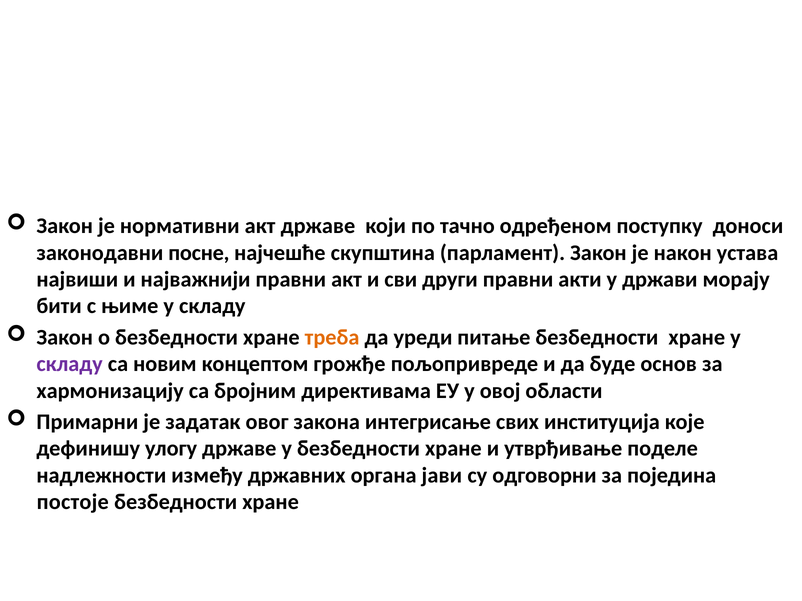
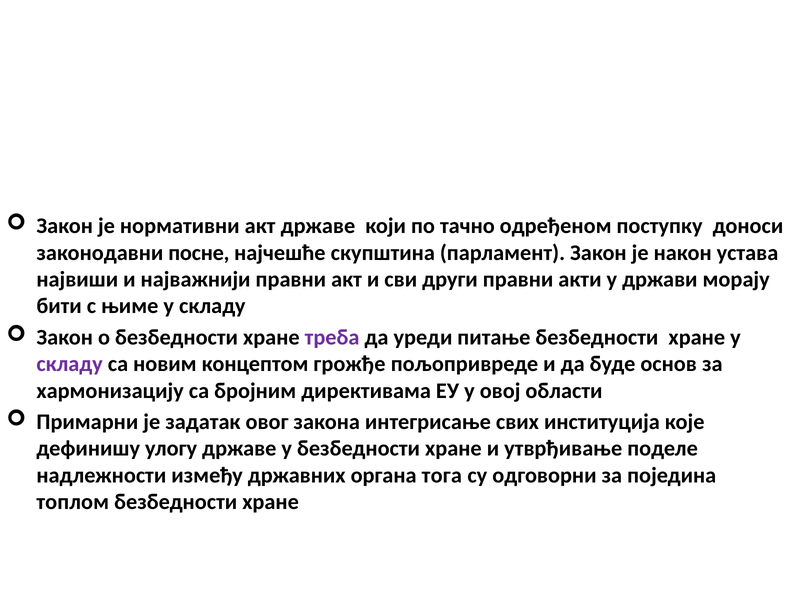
треба colour: orange -> purple
јави: јави -> тога
постоје: постоје -> топлoм
